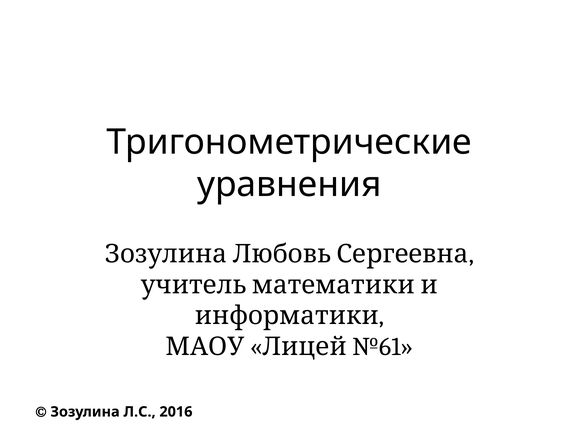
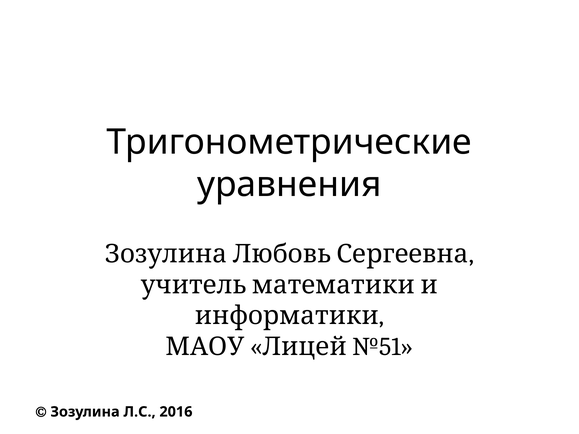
№61: №61 -> №51
